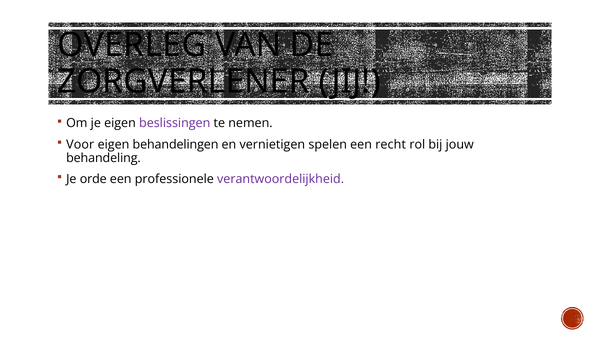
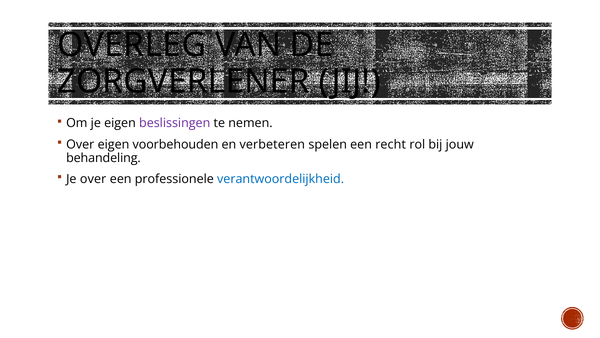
Voor at (80, 144): Voor -> Over
behandelingen: behandelingen -> voorbehouden
vernietigen: vernietigen -> verbeteren
Je orde: orde -> over
verantwoordelijkheid colour: purple -> blue
